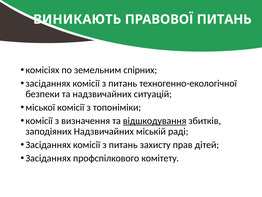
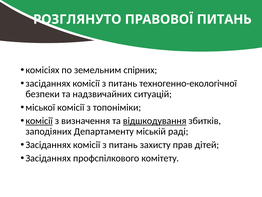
ВИНИКАЮТЬ: ВИНИКАЮТЬ -> РОЗГЛЯНУТО
комісії at (39, 120) underline: none -> present
заподіяних Надзвичайних: Надзвичайних -> Департаменту
